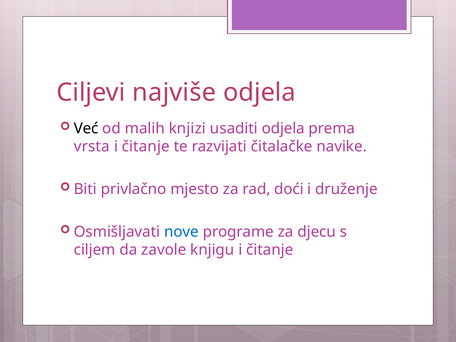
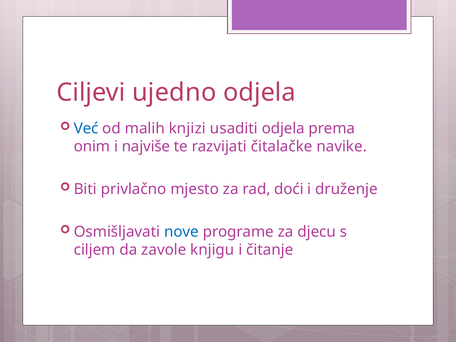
najviše: najviše -> ujedno
Već colour: black -> blue
vrsta: vrsta -> onim
čitanje at (146, 147): čitanje -> najviše
